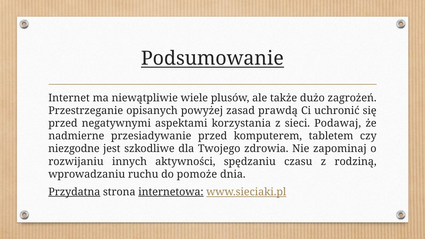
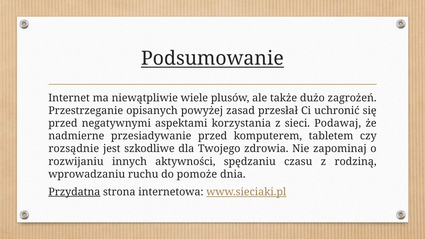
prawdą: prawdą -> przesłał
niezgodne: niezgodne -> rozsądnie
internetowa underline: present -> none
